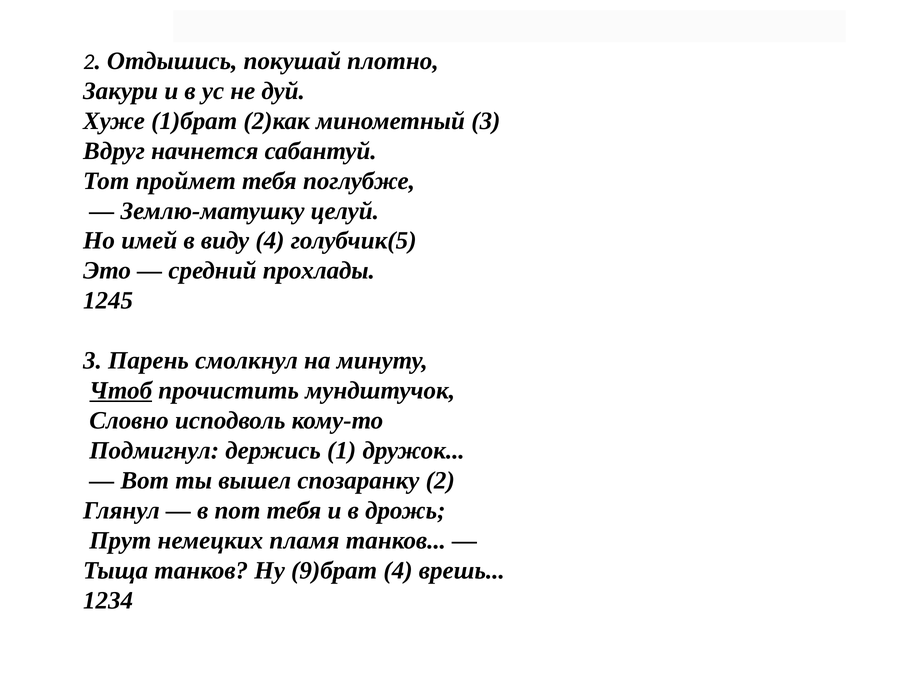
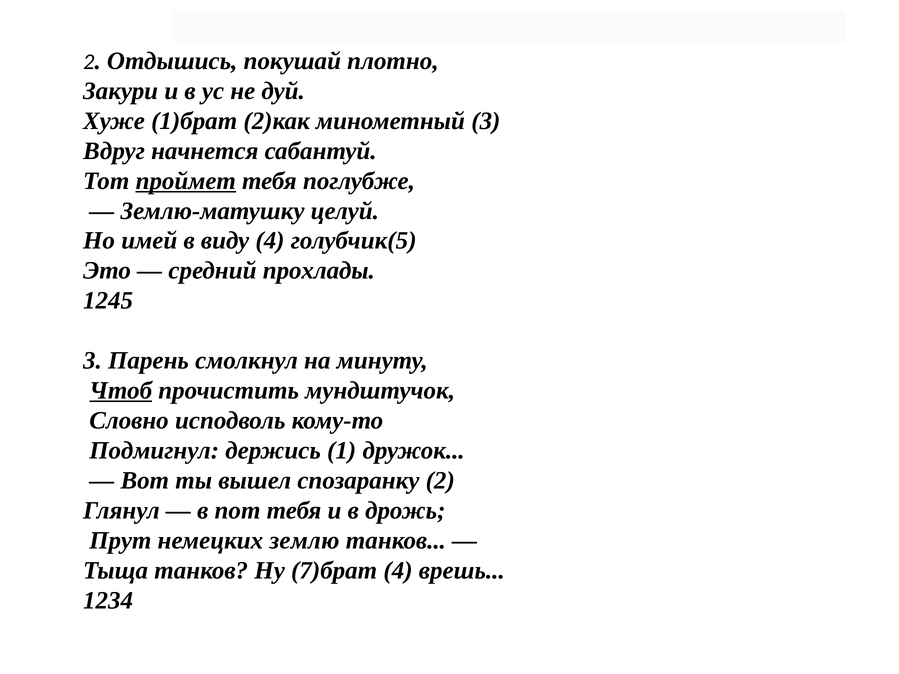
проймет underline: none -> present
пламя: пламя -> землю
9)брат: 9)брат -> 7)брат
